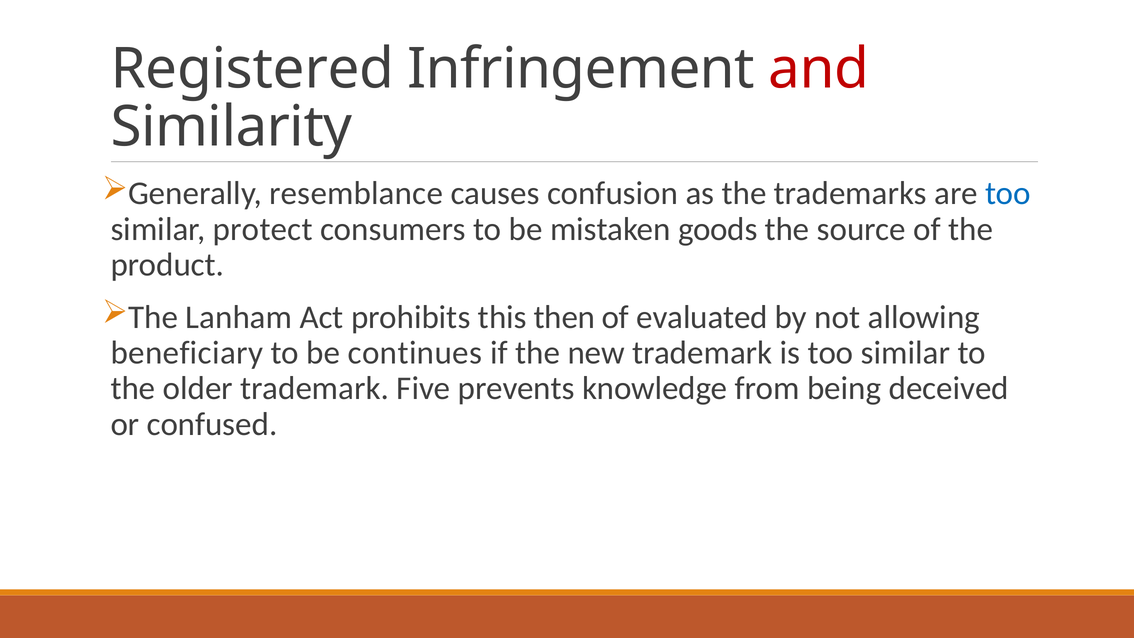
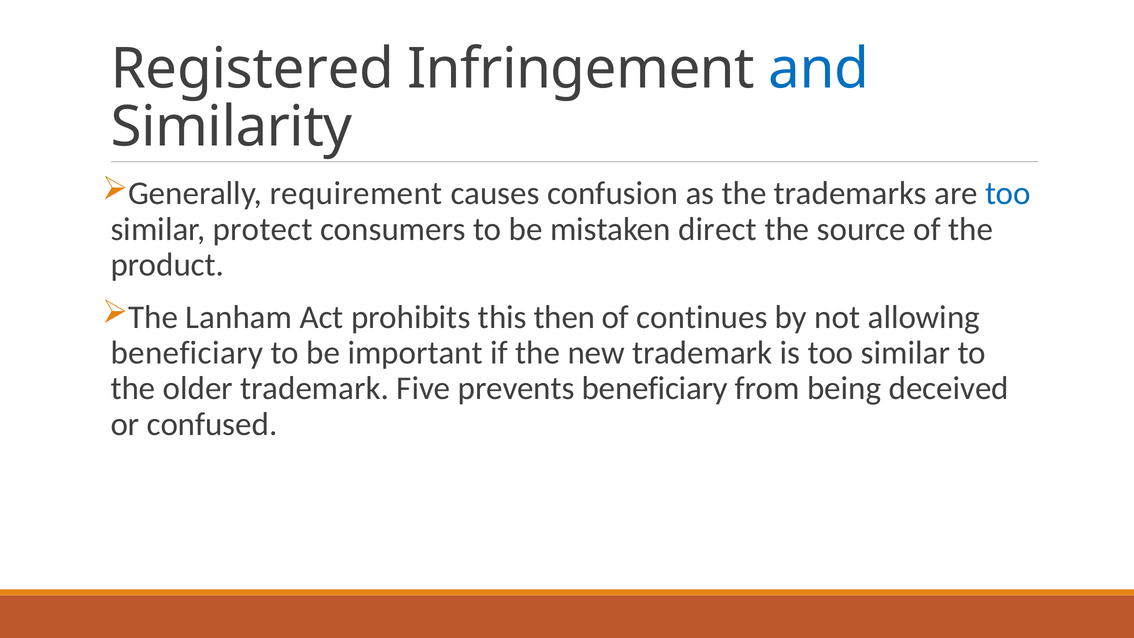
and colour: red -> blue
resemblance: resemblance -> requirement
goods: goods -> direct
evaluated: evaluated -> continues
continues: continues -> important
prevents knowledge: knowledge -> beneficiary
